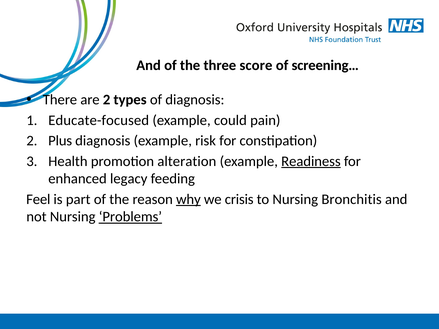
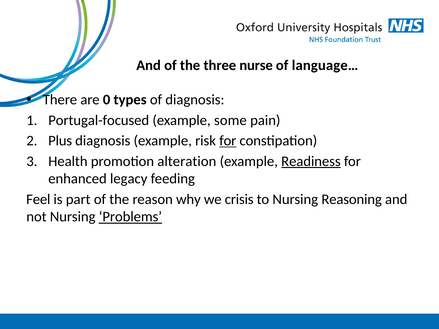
score: score -> nurse
screening…: screening… -> language…
are 2: 2 -> 0
Educate-focused: Educate-focused -> Portugal-focused
could: could -> some
for at (228, 141) underline: none -> present
why underline: present -> none
Bronchitis: Bronchitis -> Reasoning
